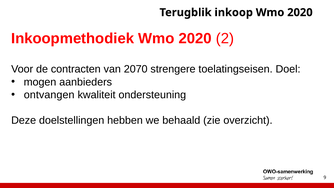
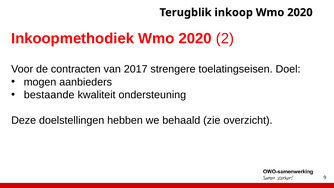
2070: 2070 -> 2017
ontvangen: ontvangen -> bestaande
